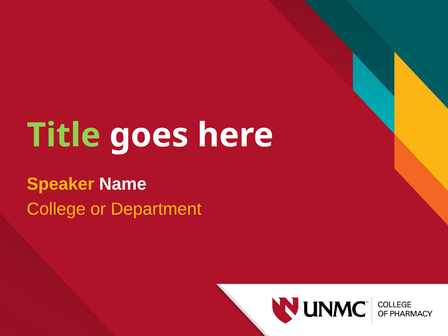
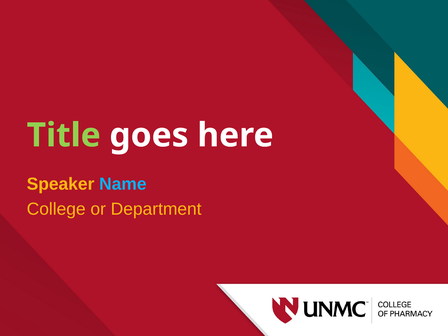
Name colour: white -> light blue
